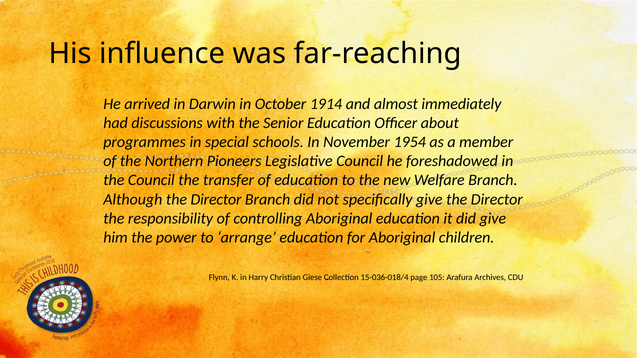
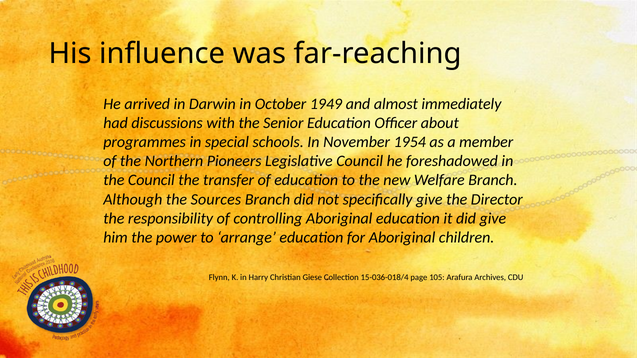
1914: 1914 -> 1949
Although the Director: Director -> Sources
